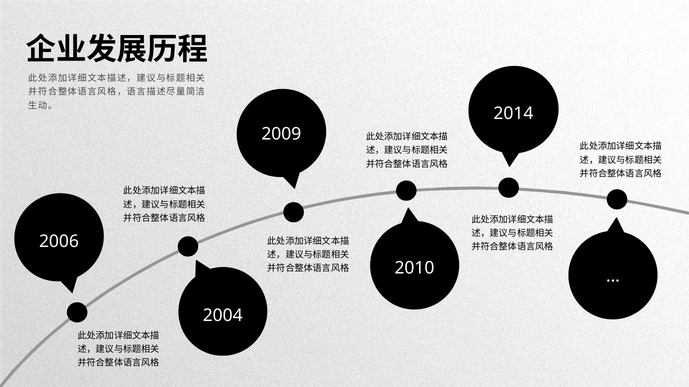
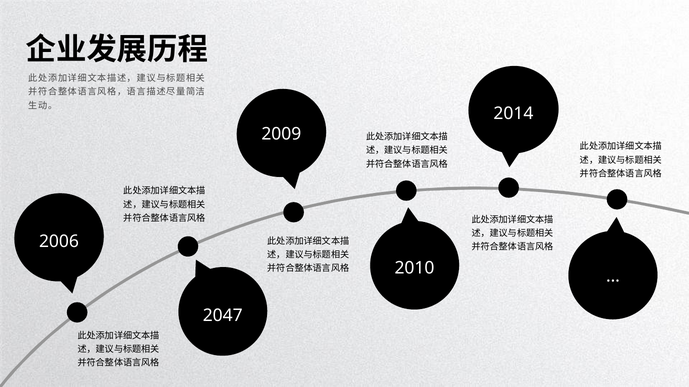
2004: 2004 -> 2047
